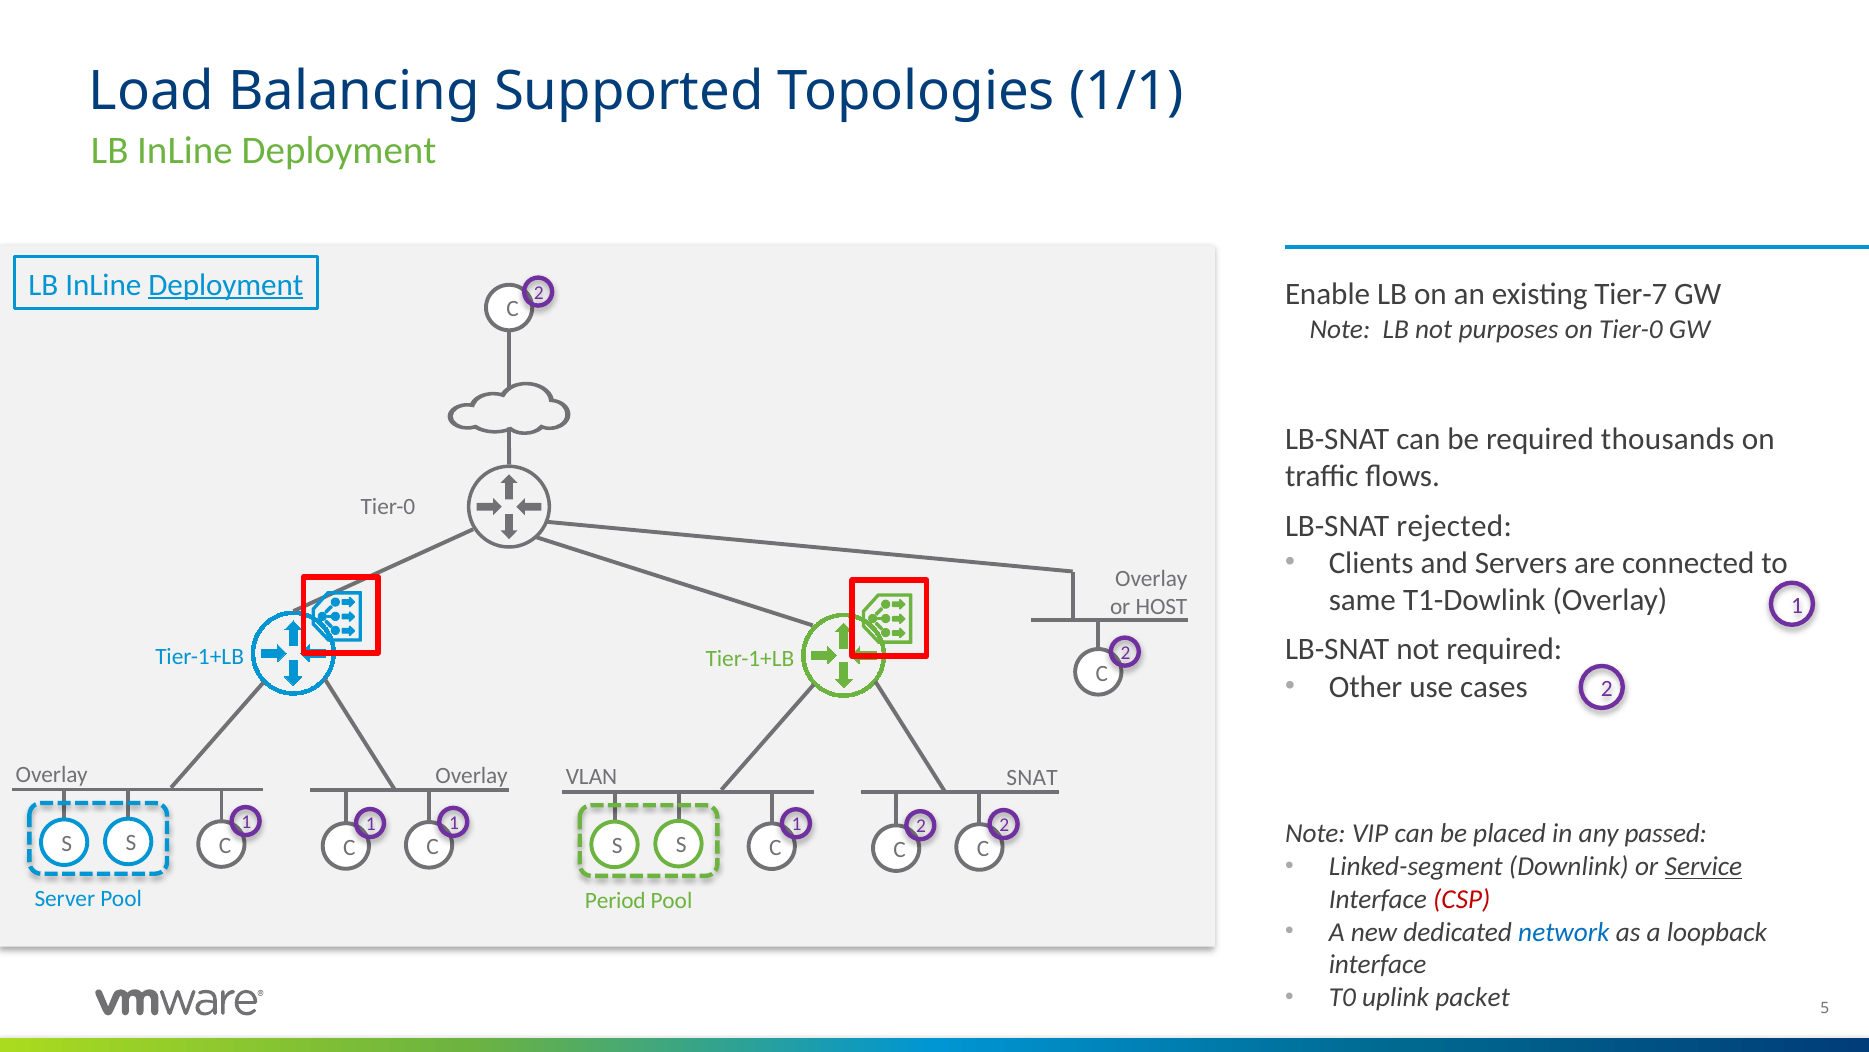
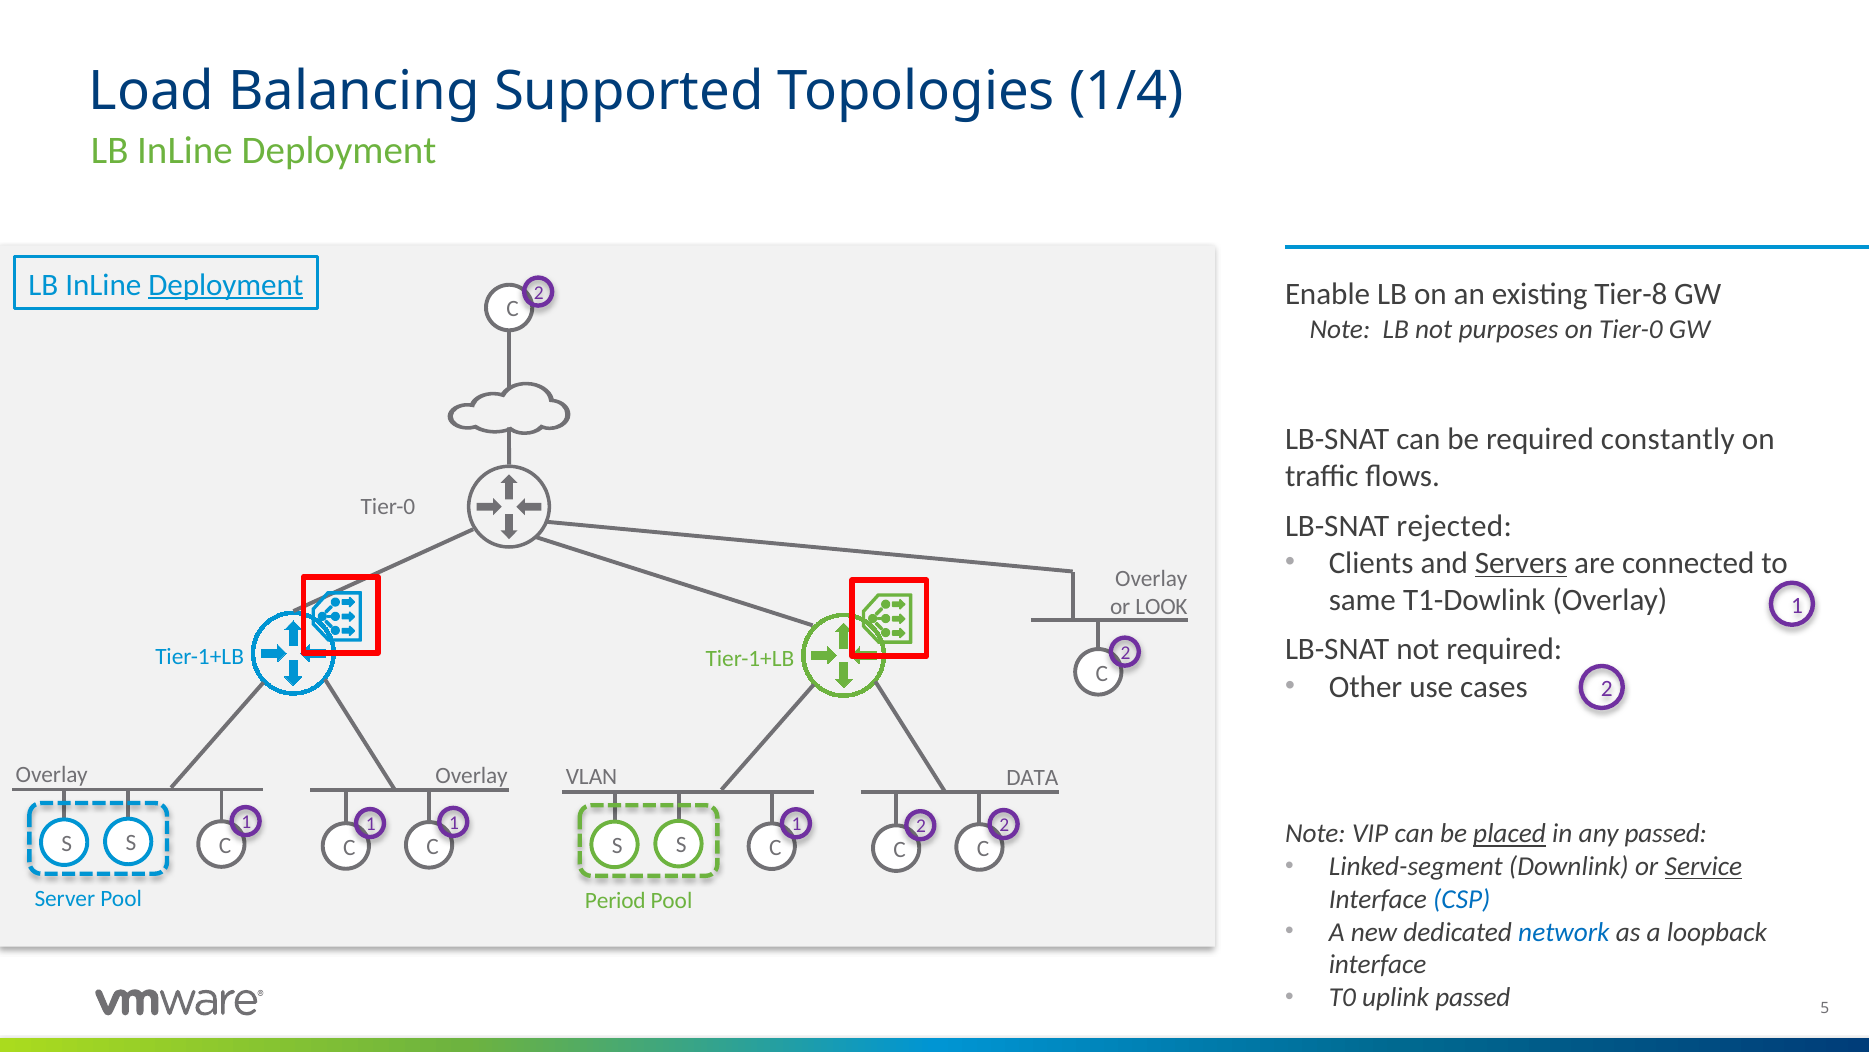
1/1: 1/1 -> 1/4
Tier-7: Tier-7 -> Tier-8
thousands: thousands -> constantly
Servers underline: none -> present
HOST: HOST -> LOOK
SNAT: SNAT -> DATA
placed underline: none -> present
CSP colour: red -> blue
uplink packet: packet -> passed
